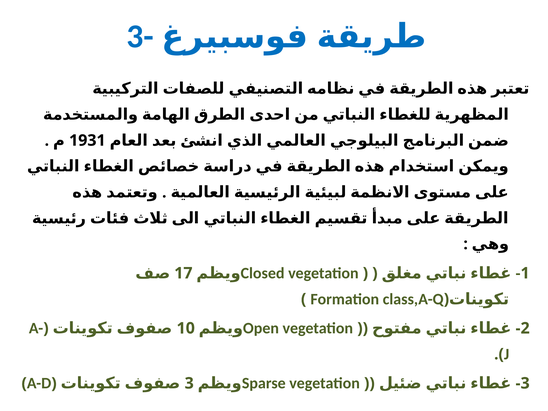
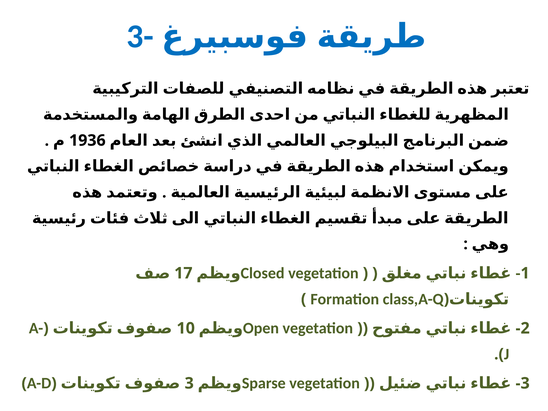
1931: 1931 -> 1936
